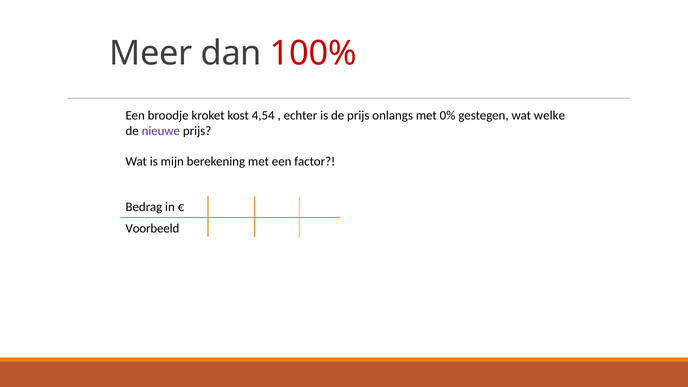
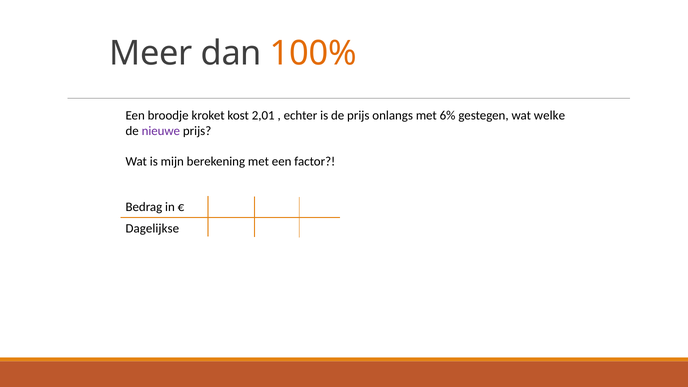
100% colour: red -> orange
4,54: 4,54 -> 2,01
0%: 0% -> 6%
Voorbeeld: Voorbeeld -> Dagelijkse
